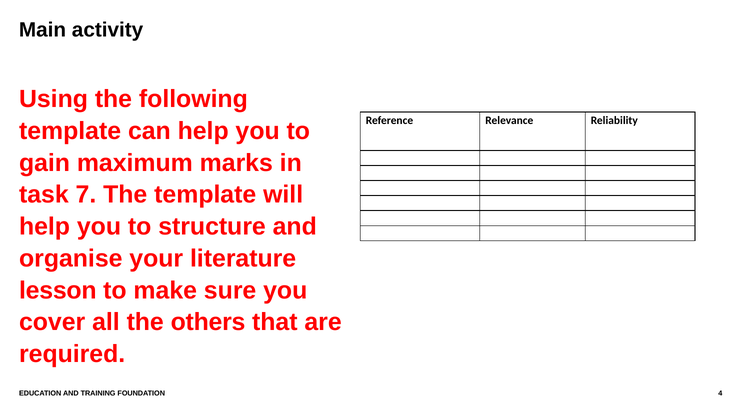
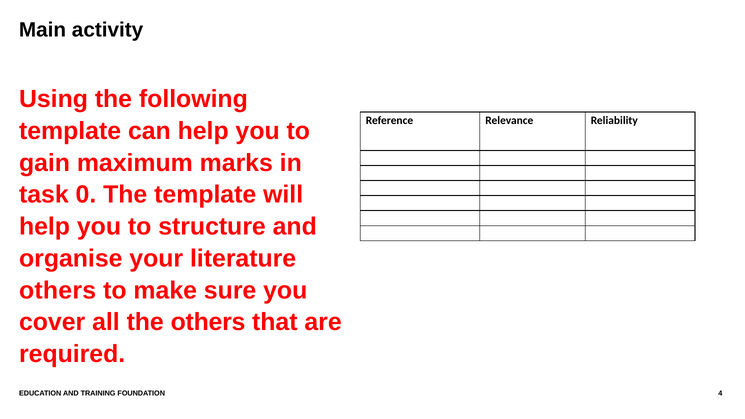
7: 7 -> 0
lesson at (58, 290): lesson -> others
